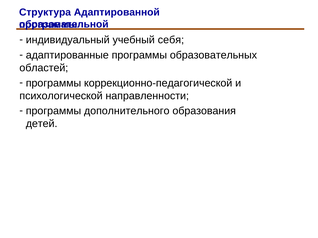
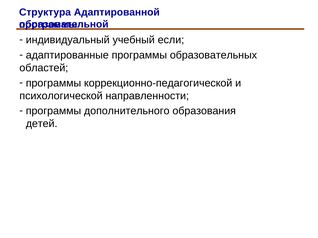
себя: себя -> если
